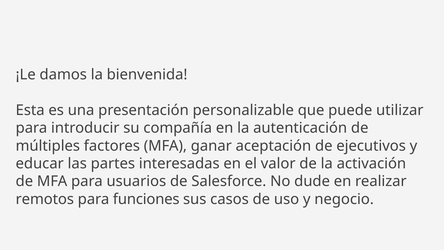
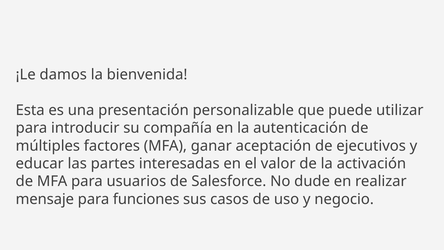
remotos: remotos -> mensaje
